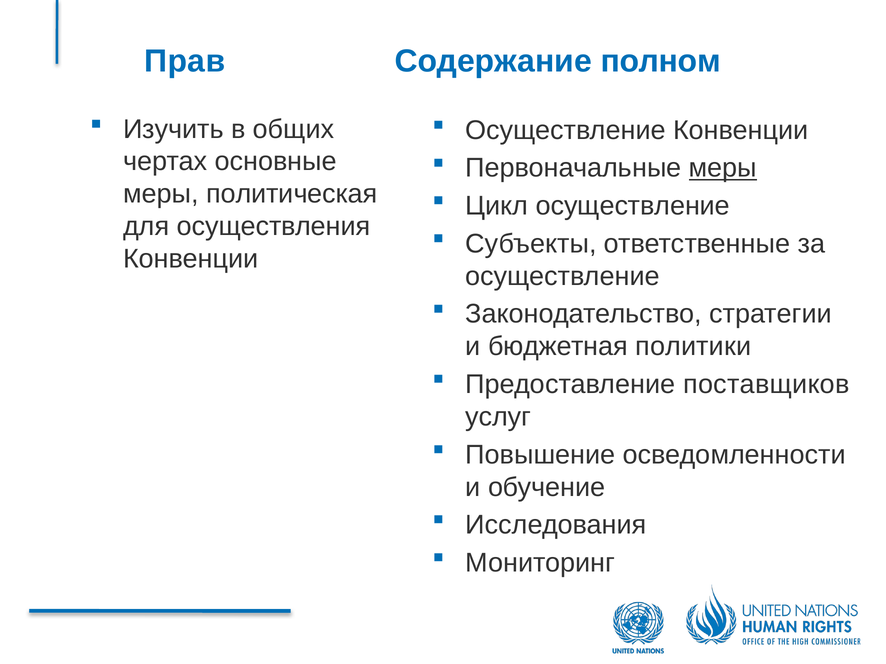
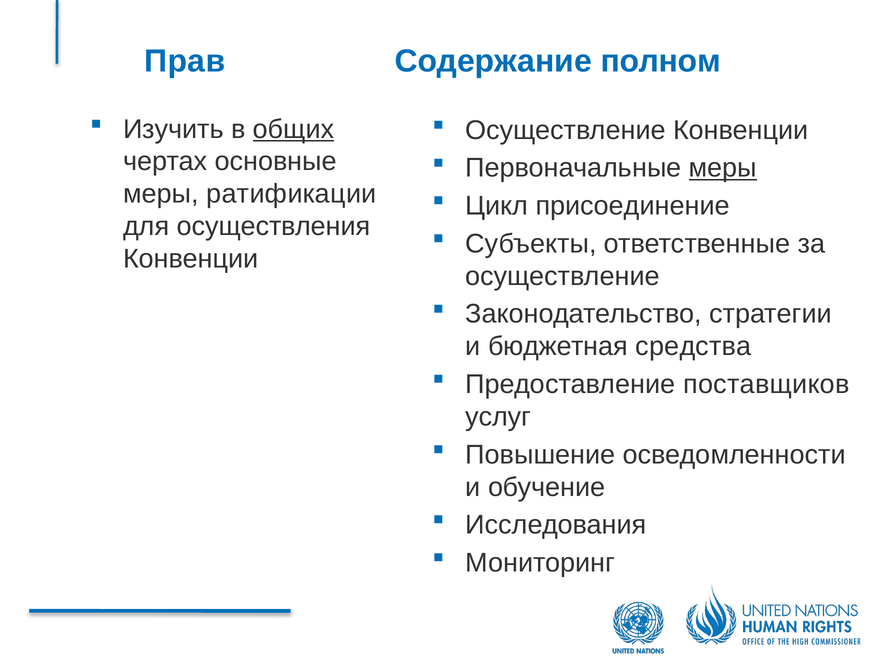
общих underline: none -> present
политическая: политическая -> ратификации
Цикл осуществление: осуществление -> присоединение
политики: политики -> средства
